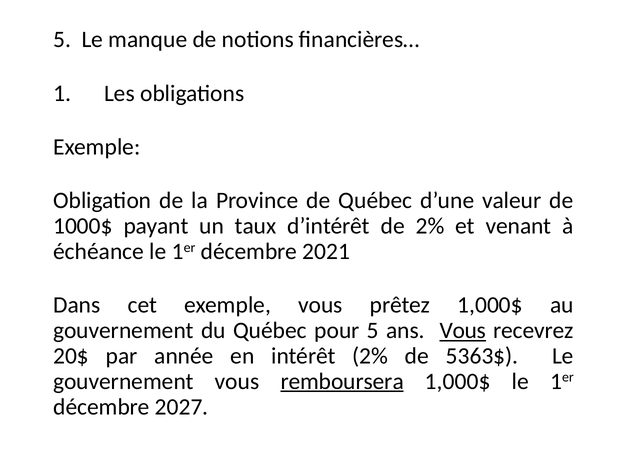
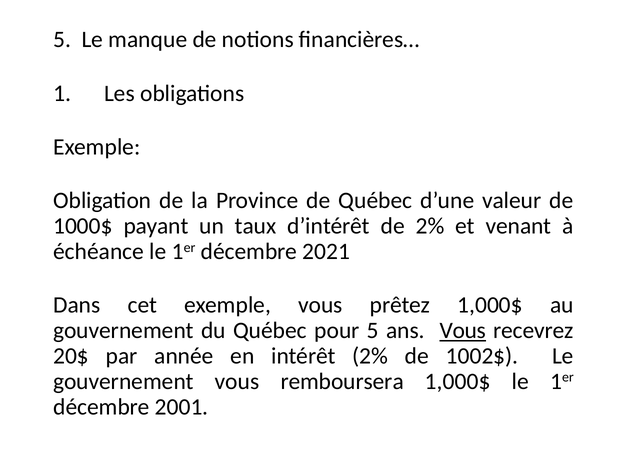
5363$: 5363$ -> 1002$
remboursera underline: present -> none
2027: 2027 -> 2001
